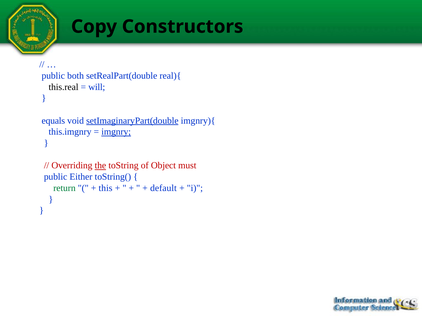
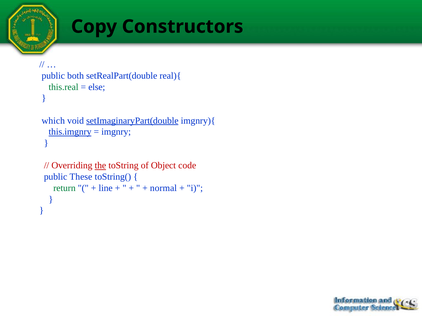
this.real colour: black -> green
will: will -> else
equals: equals -> which
this.imgnry underline: none -> present
imgnry underline: present -> none
must: must -> code
Either: Either -> These
this: this -> line
default: default -> normal
